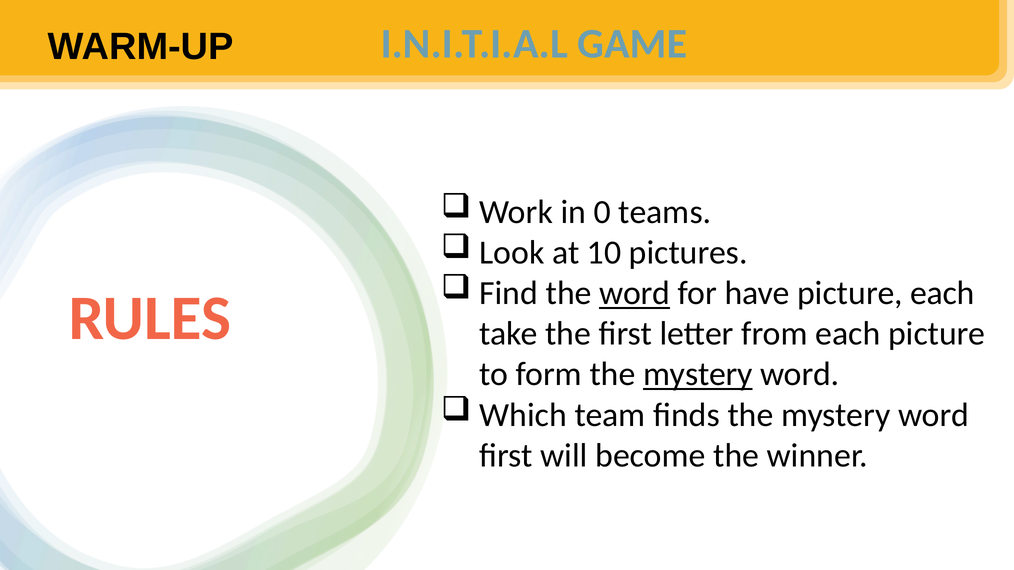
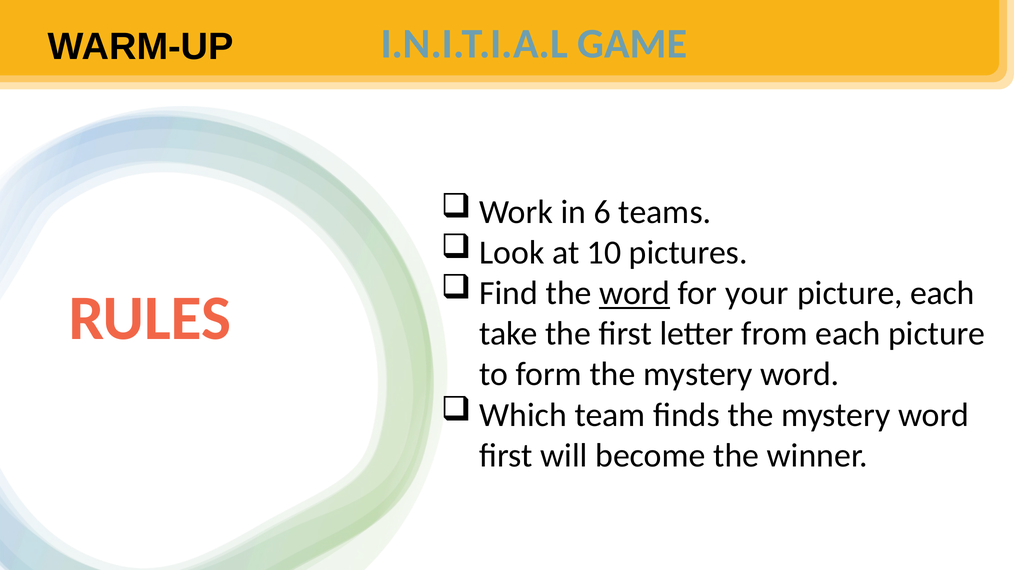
0: 0 -> 6
have: have -> your
mystery at (698, 375) underline: present -> none
